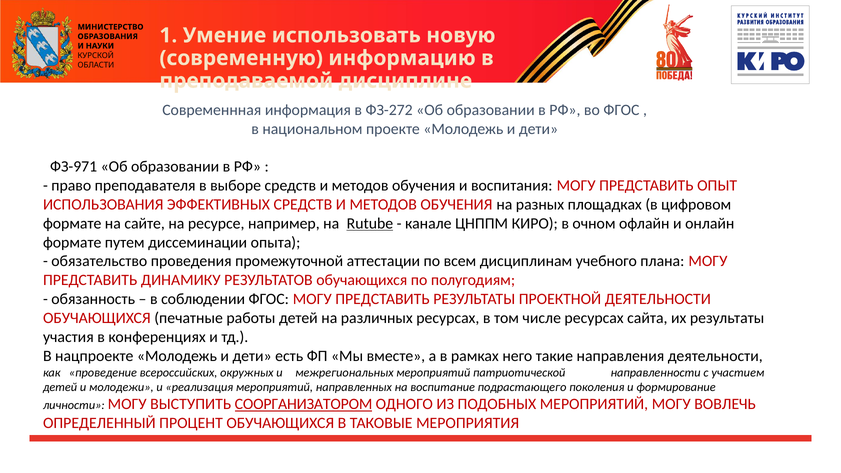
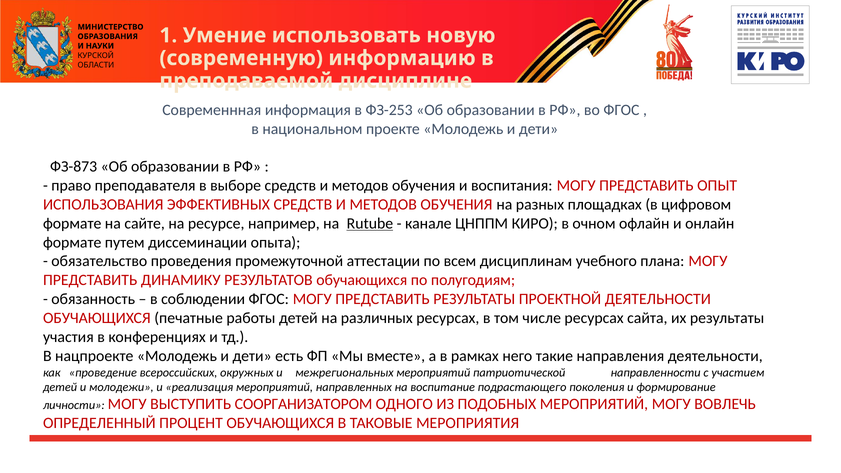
ФЗ-272: ФЗ-272 -> ФЗ-253
ФЗ-971: ФЗ-971 -> ФЗ-873
СООРГАНИЗАТОРОМ underline: present -> none
